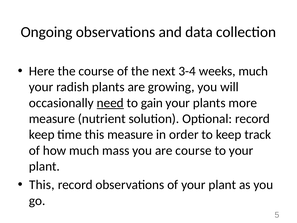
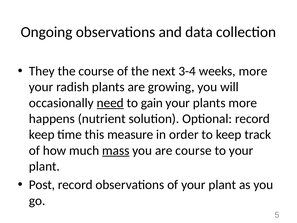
Here: Here -> They
weeks much: much -> more
measure at (52, 119): measure -> happens
mass underline: none -> present
This at (42, 185): This -> Post
